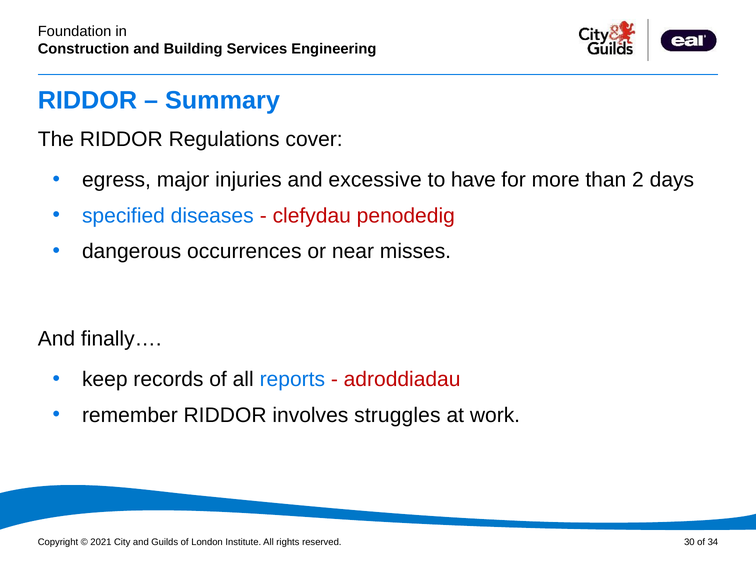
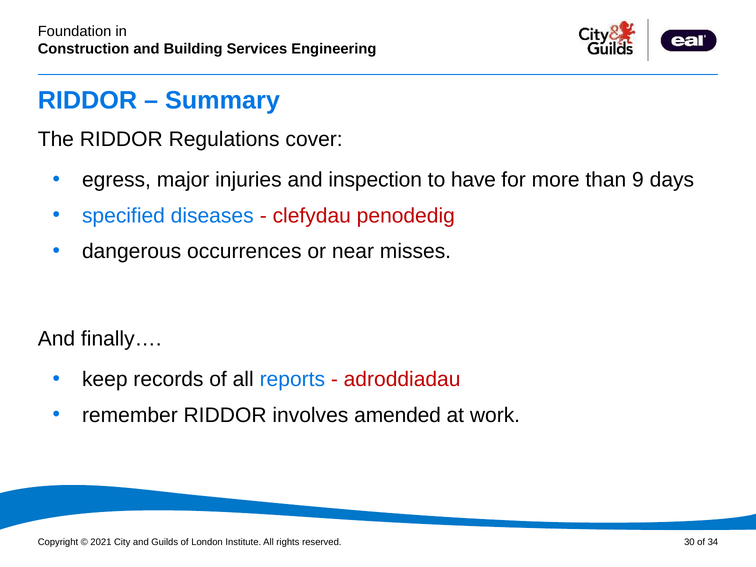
excessive: excessive -> inspection
2: 2 -> 9
struggles: struggles -> amended
